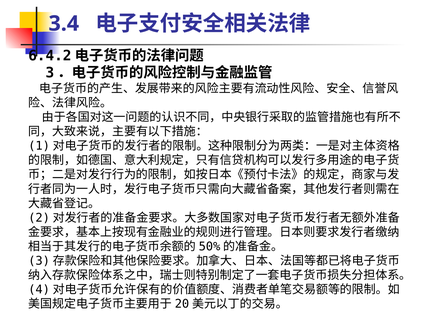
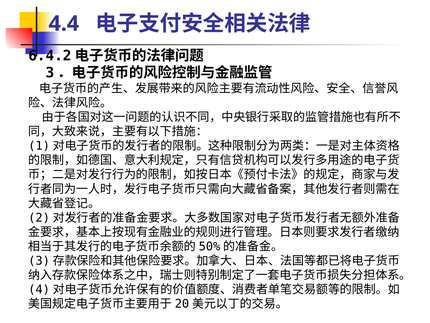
3.4: 3.4 -> 4.4
